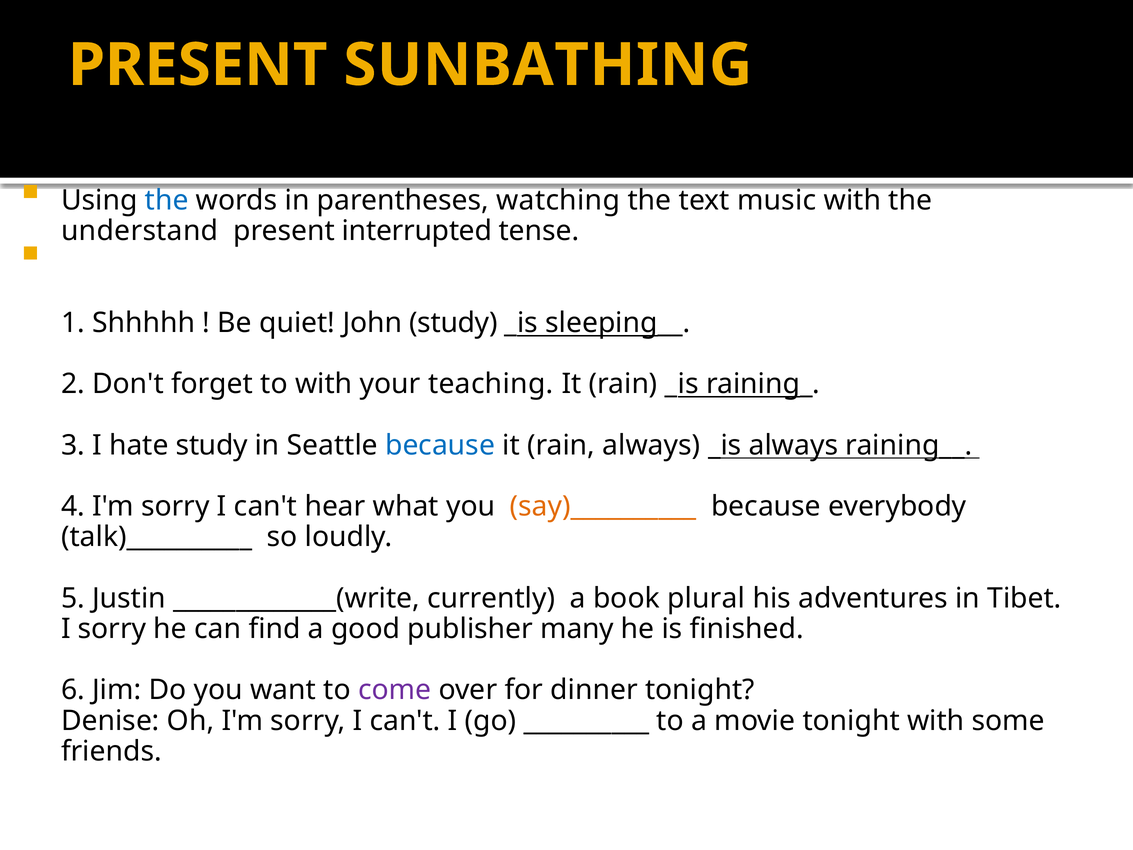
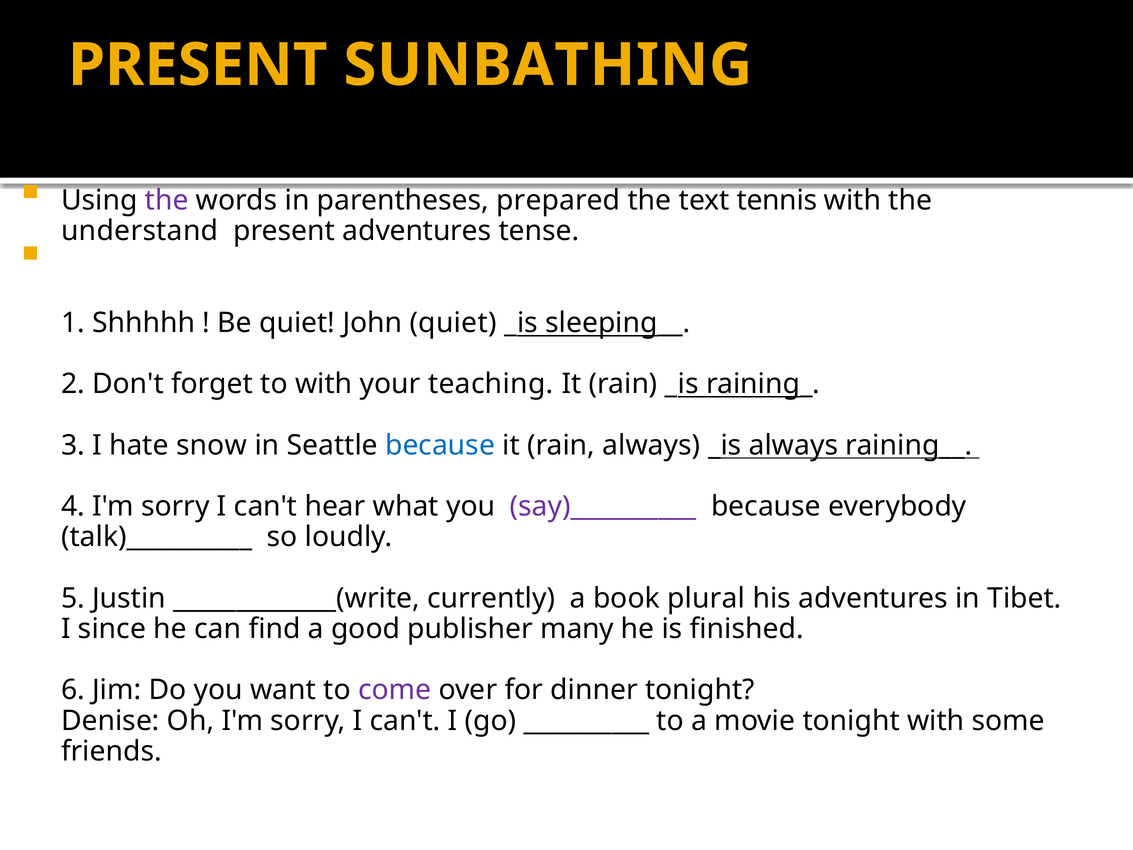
the at (167, 200) colour: blue -> purple
watching: watching -> prepared
music: music -> tennis
present interrupted: interrupted -> adventures
John study: study -> quiet
hate study: study -> snow
say)__________ colour: orange -> purple
I sorry: sorry -> since
